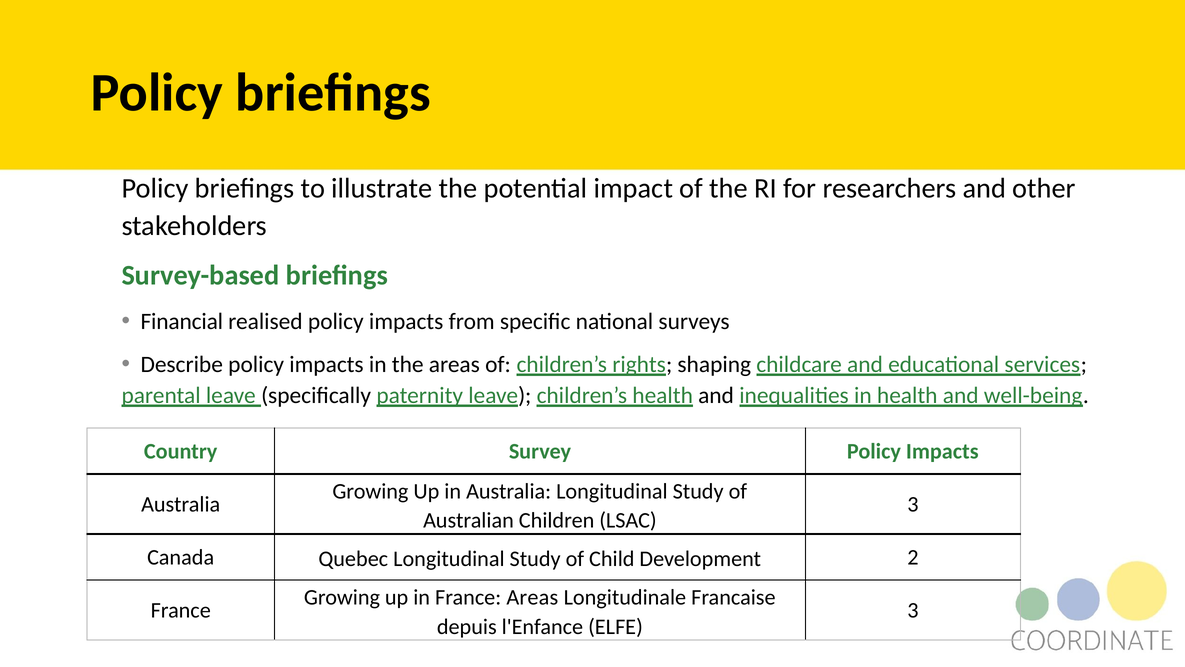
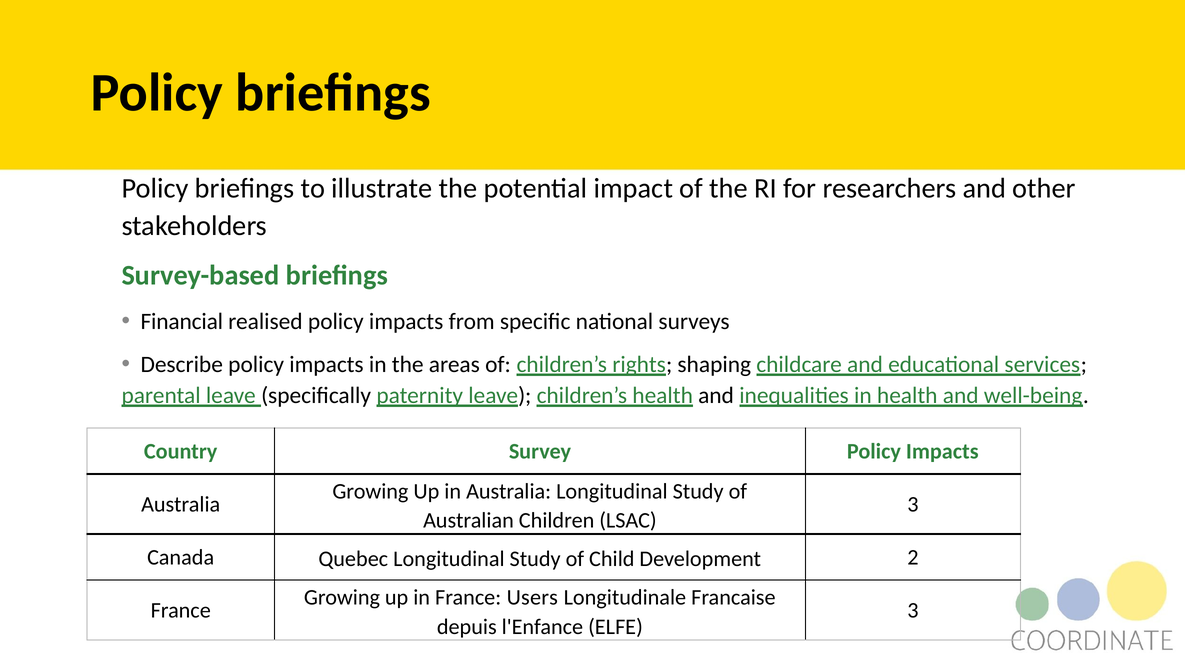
France Areas: Areas -> Users
